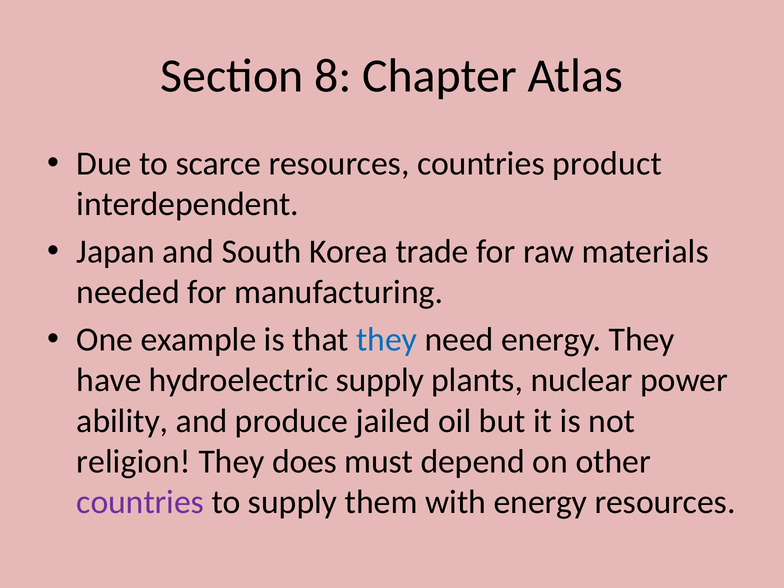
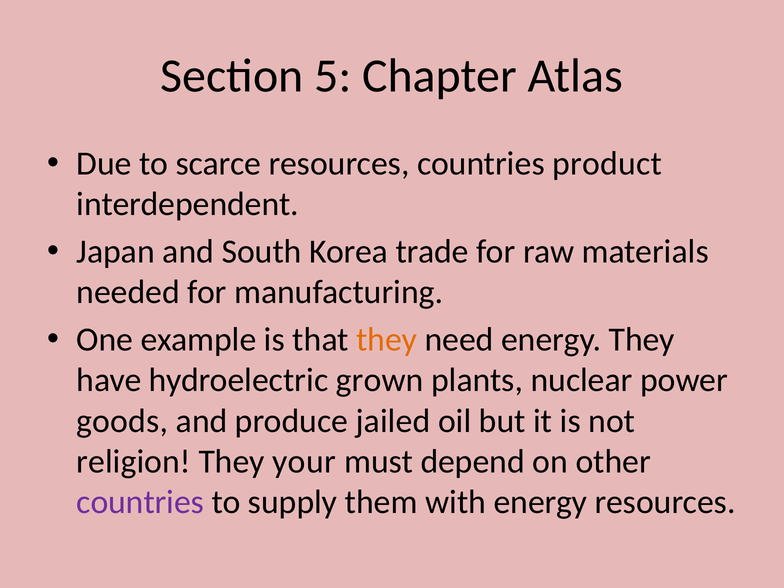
8: 8 -> 5
they at (387, 340) colour: blue -> orange
hydroelectric supply: supply -> grown
ability: ability -> goods
does: does -> your
